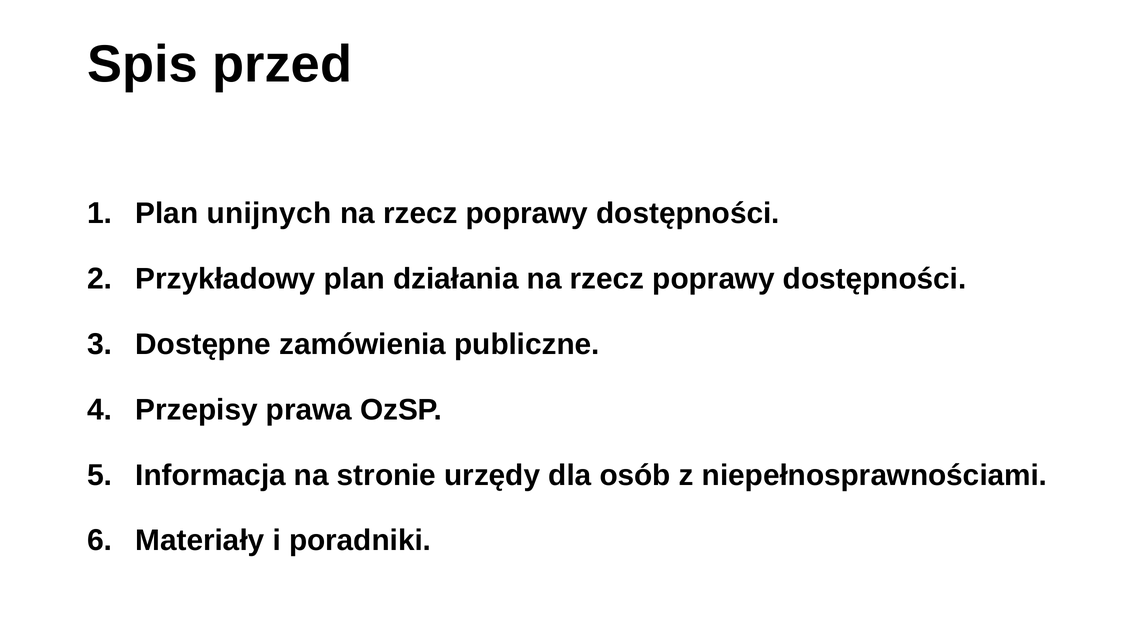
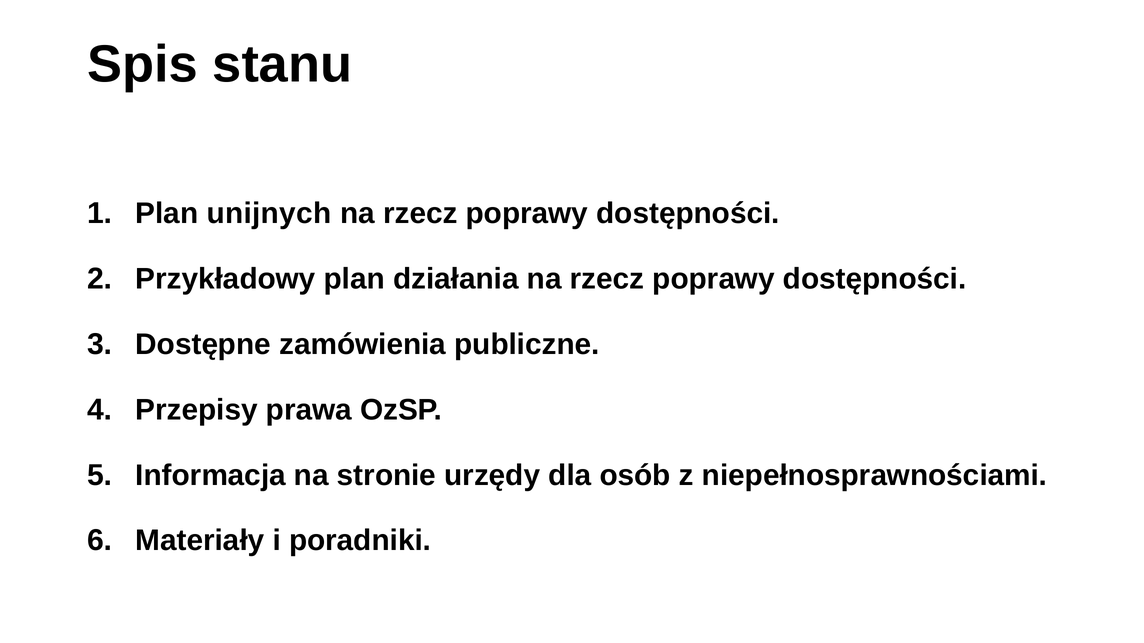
przed: przed -> stanu
